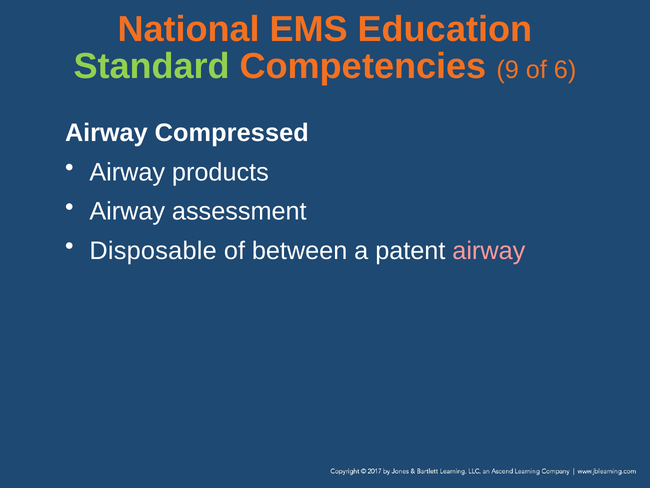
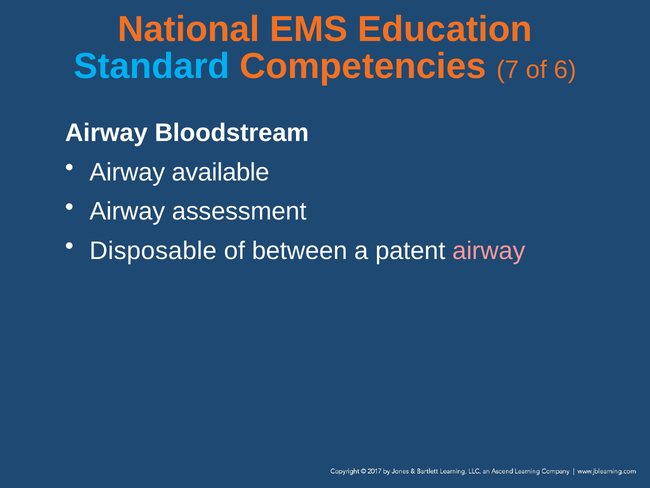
Standard colour: light green -> light blue
9: 9 -> 7
Compressed: Compressed -> Bloodstream
products: products -> available
